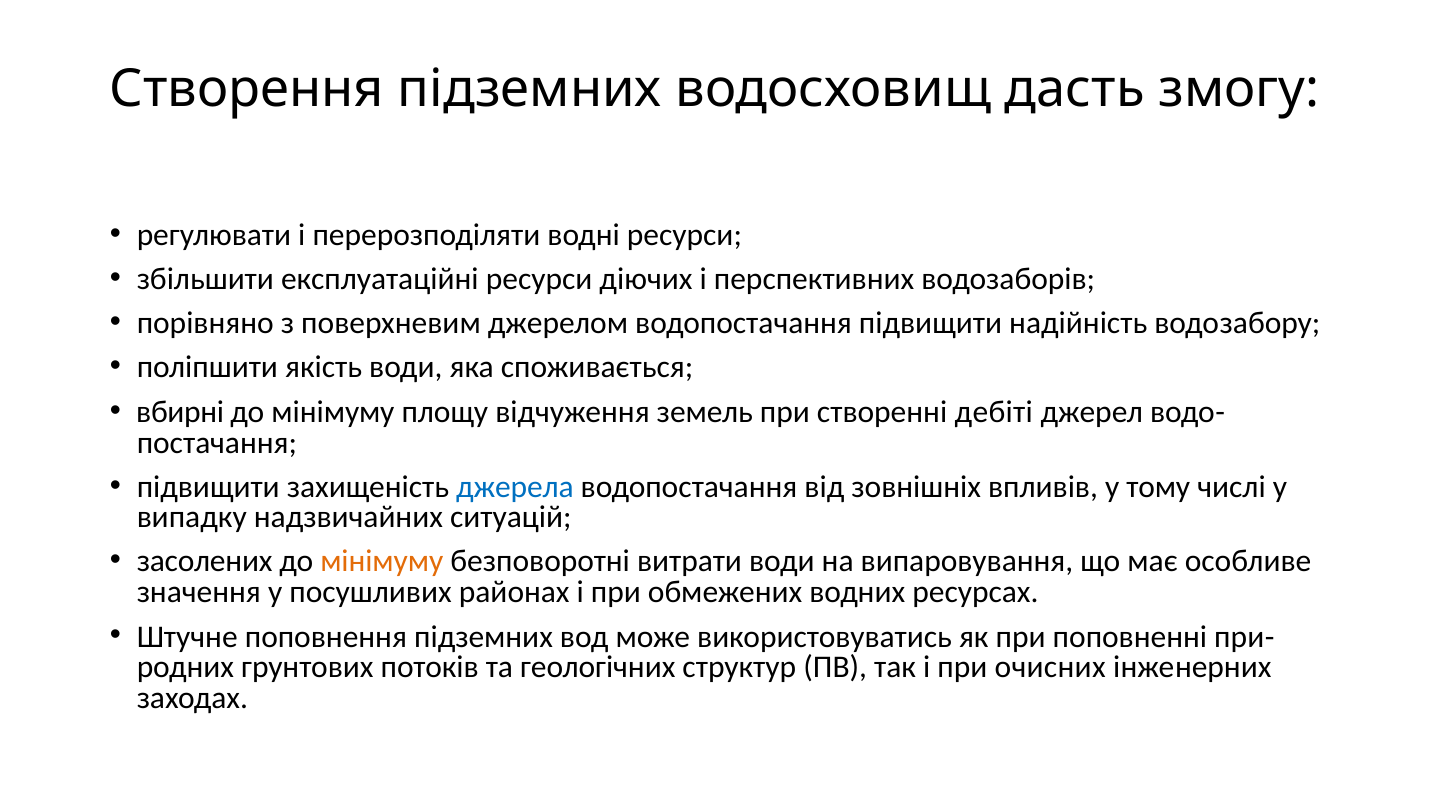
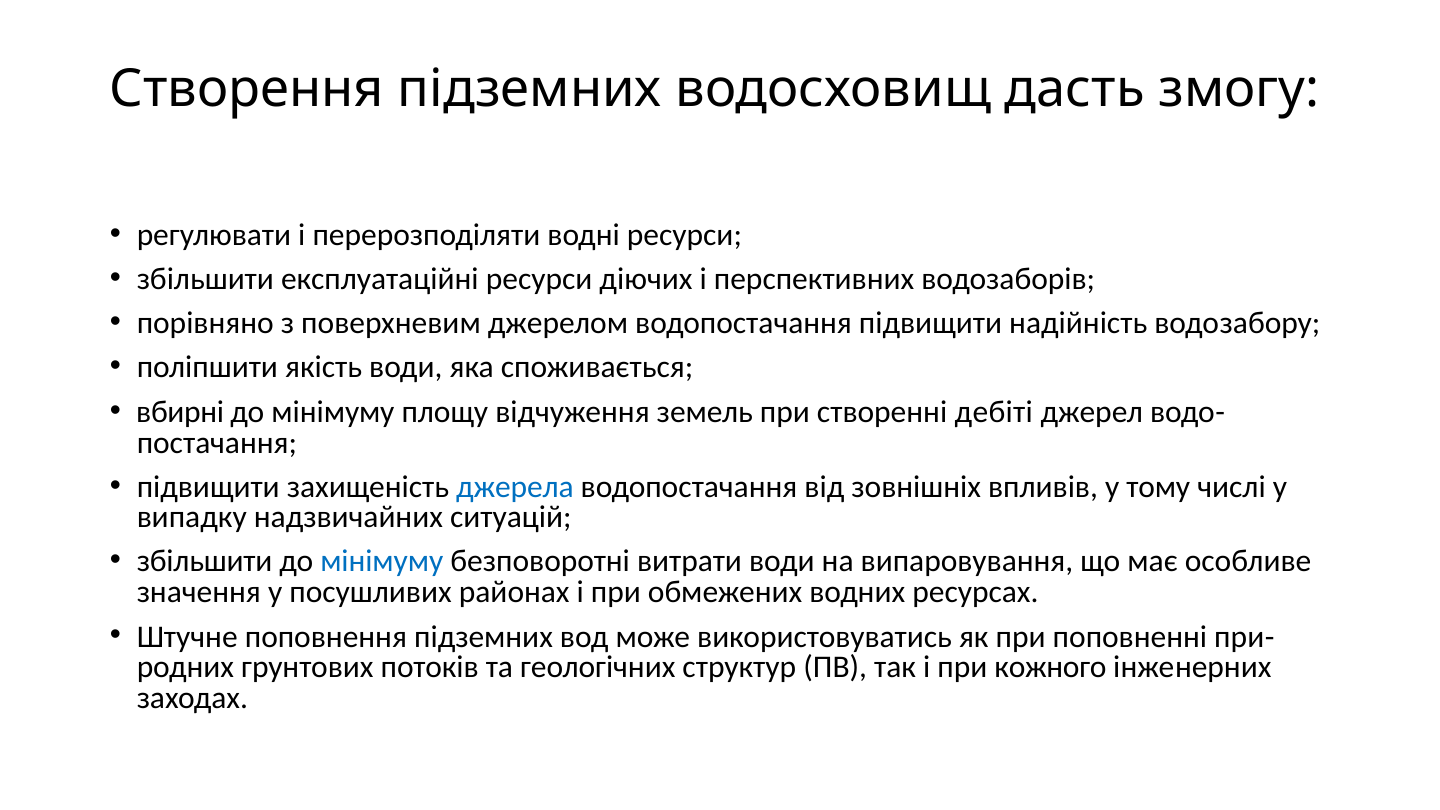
засолених at (205, 561): засолених -> збільшити
мінімуму at (382, 561) colour: orange -> blue
очисних: очисних -> кожного
